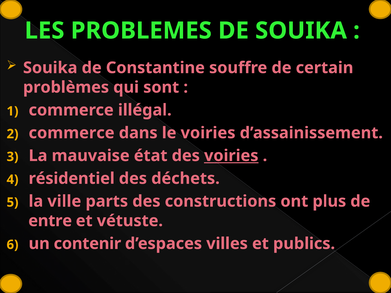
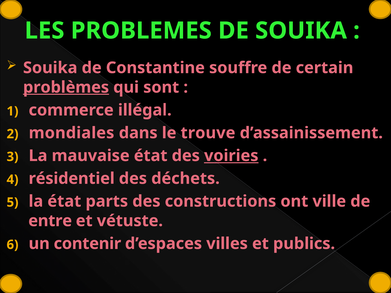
problèmes underline: none -> present
commerce at (72, 133): commerce -> mondiales
le voiries: voiries -> trouve
la ville: ville -> état
plus: plus -> ville
